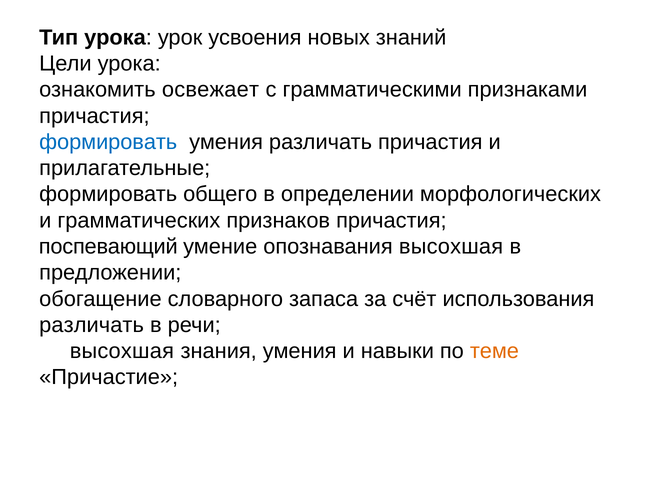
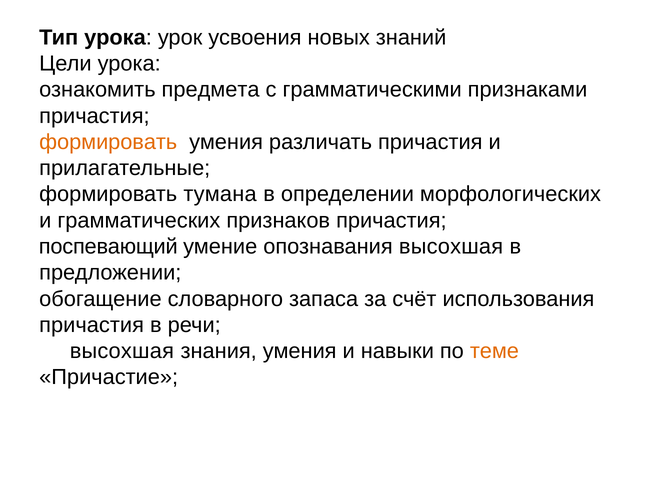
освежает: освежает -> предмета
формировать at (108, 142) colour: blue -> orange
общего: общего -> тумана
различать at (92, 325): различать -> причастия
